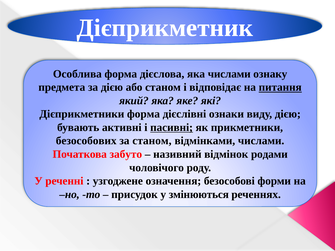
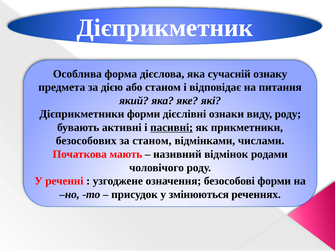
яка числами: числами -> сучасній
питання underline: present -> none
Дієприкметники форма: форма -> форми
виду дією: дією -> роду
забуто: забуто -> мають
